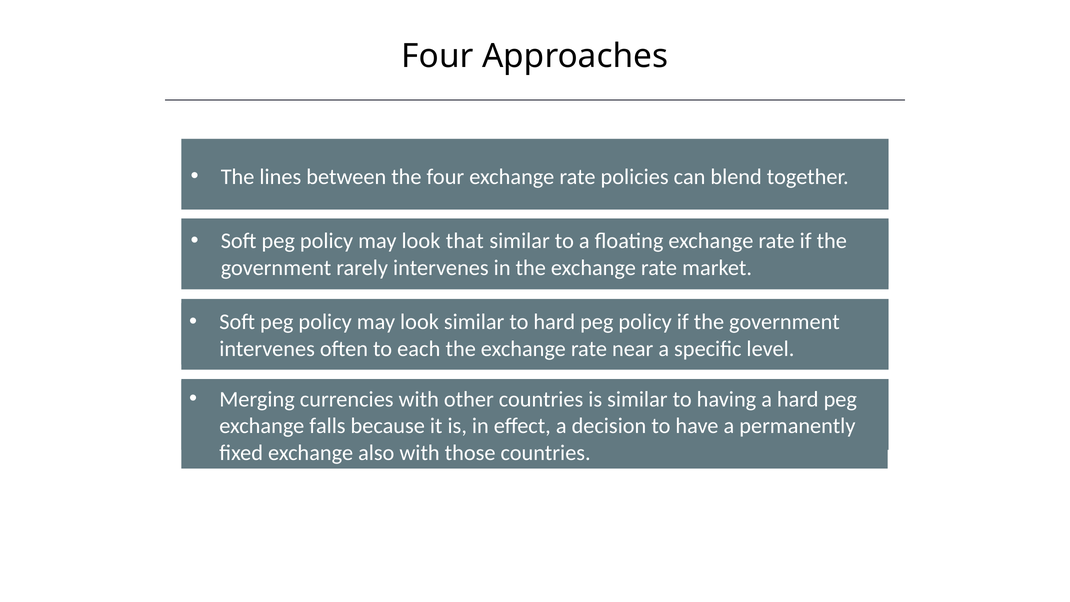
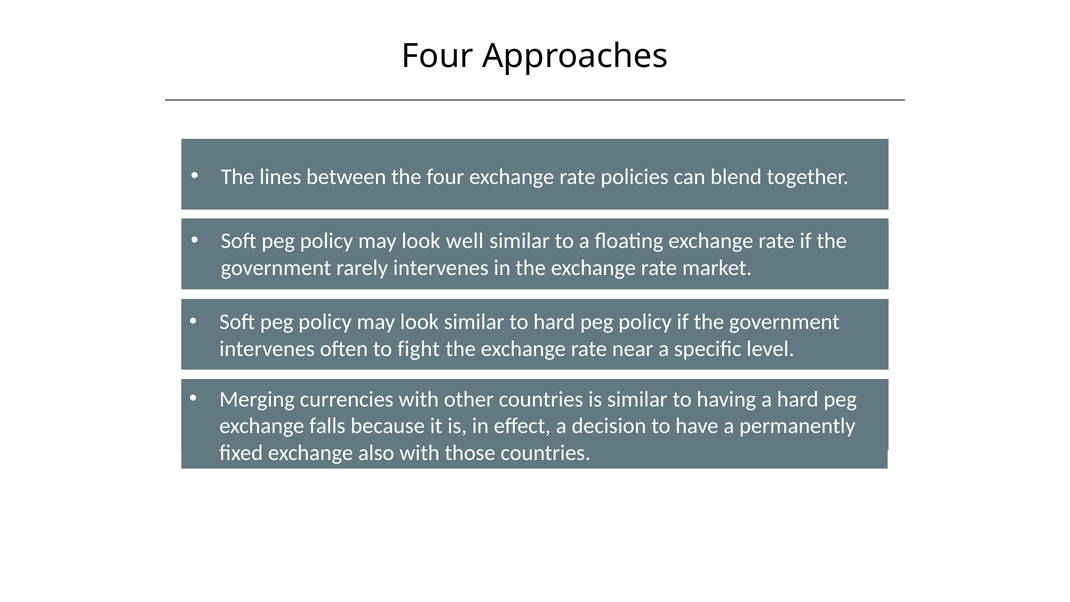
that: that -> well
each: each -> fight
